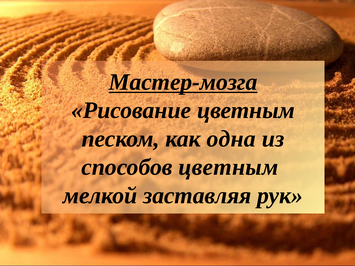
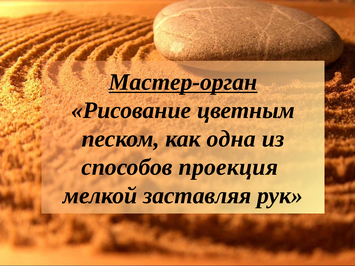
Мастер-мозга: Мастер-мозга -> Мастер-орган
способов цветным: цветным -> проекция
